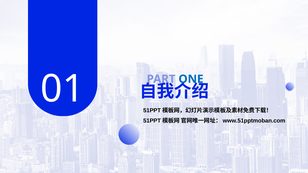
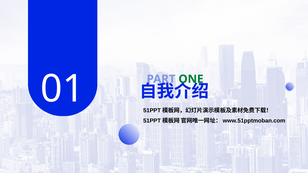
ONE colour: blue -> green
